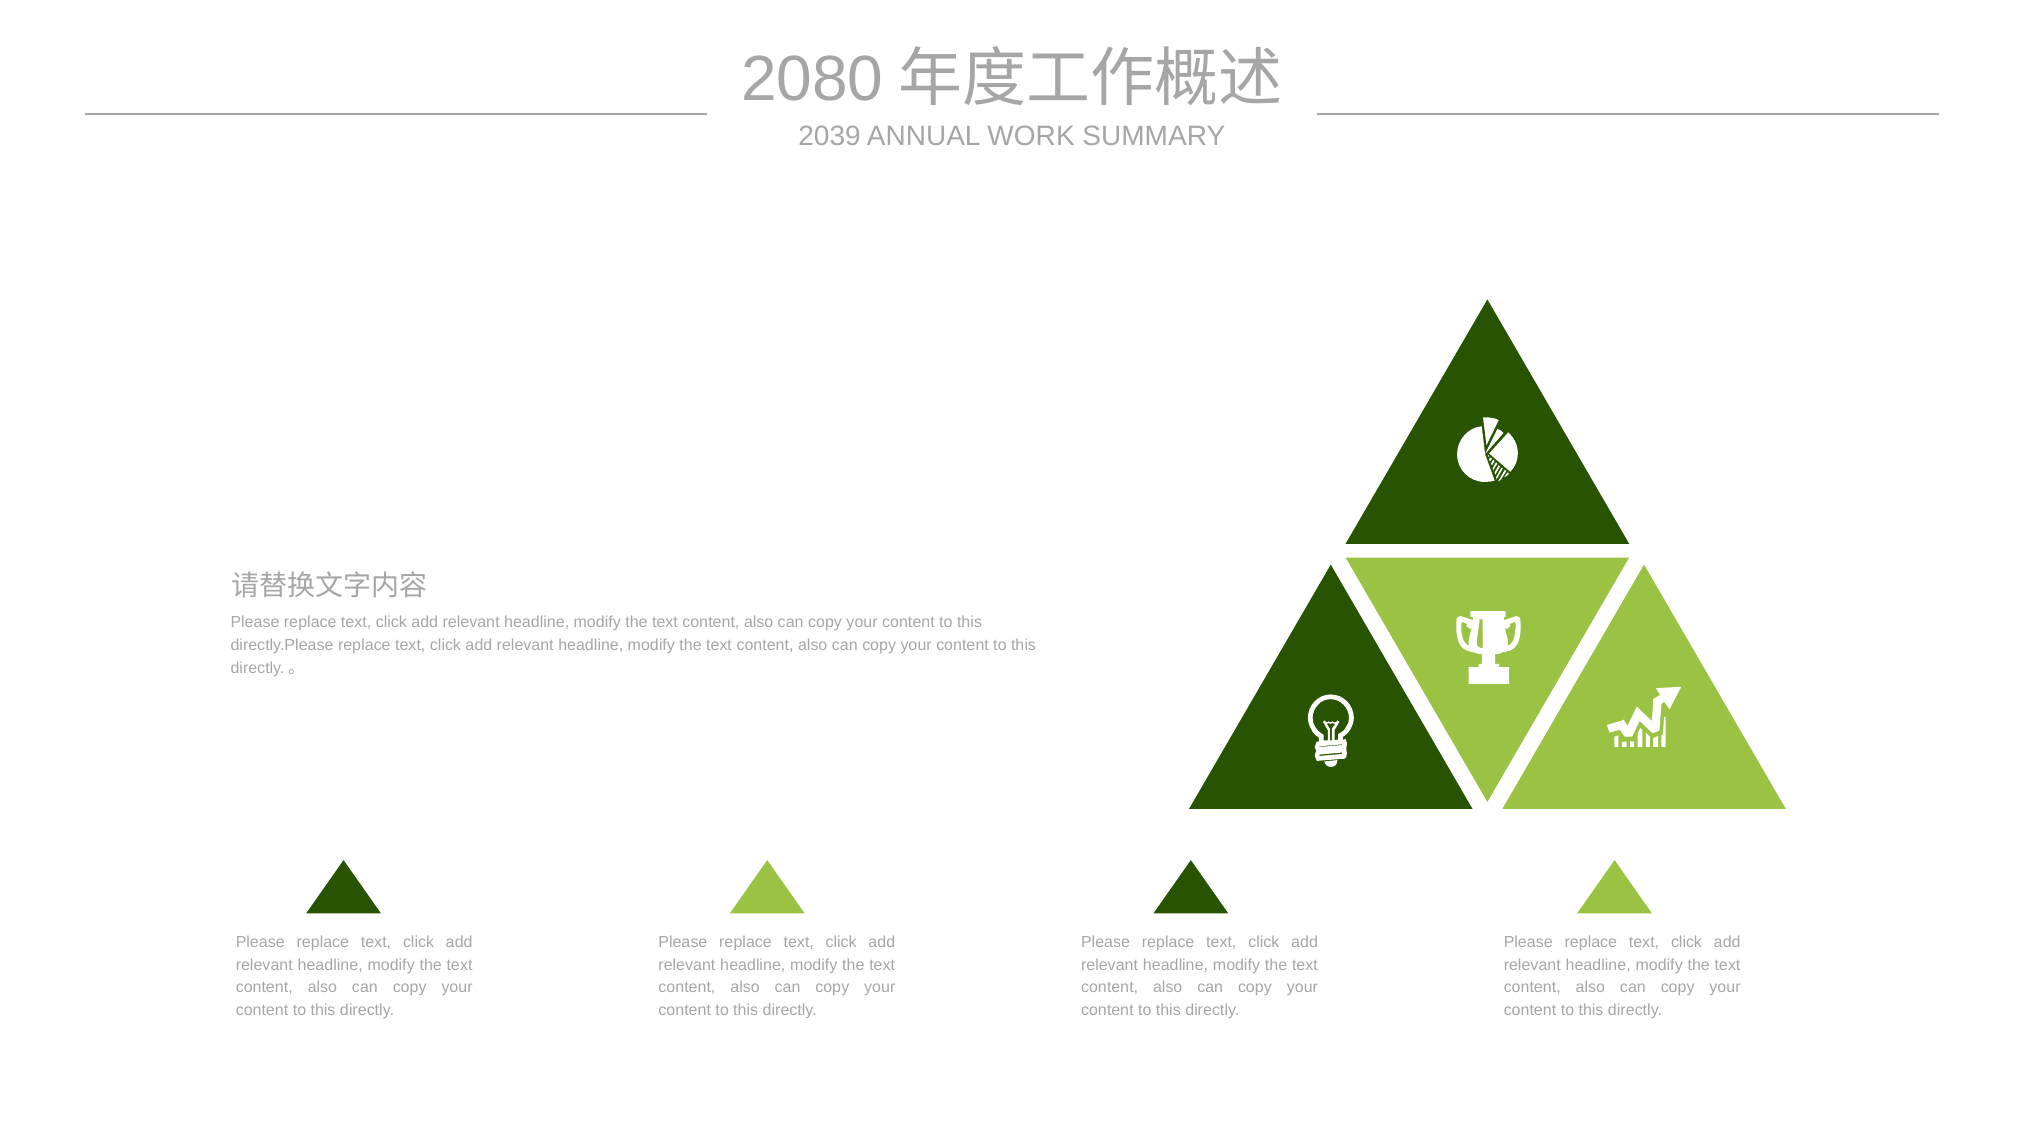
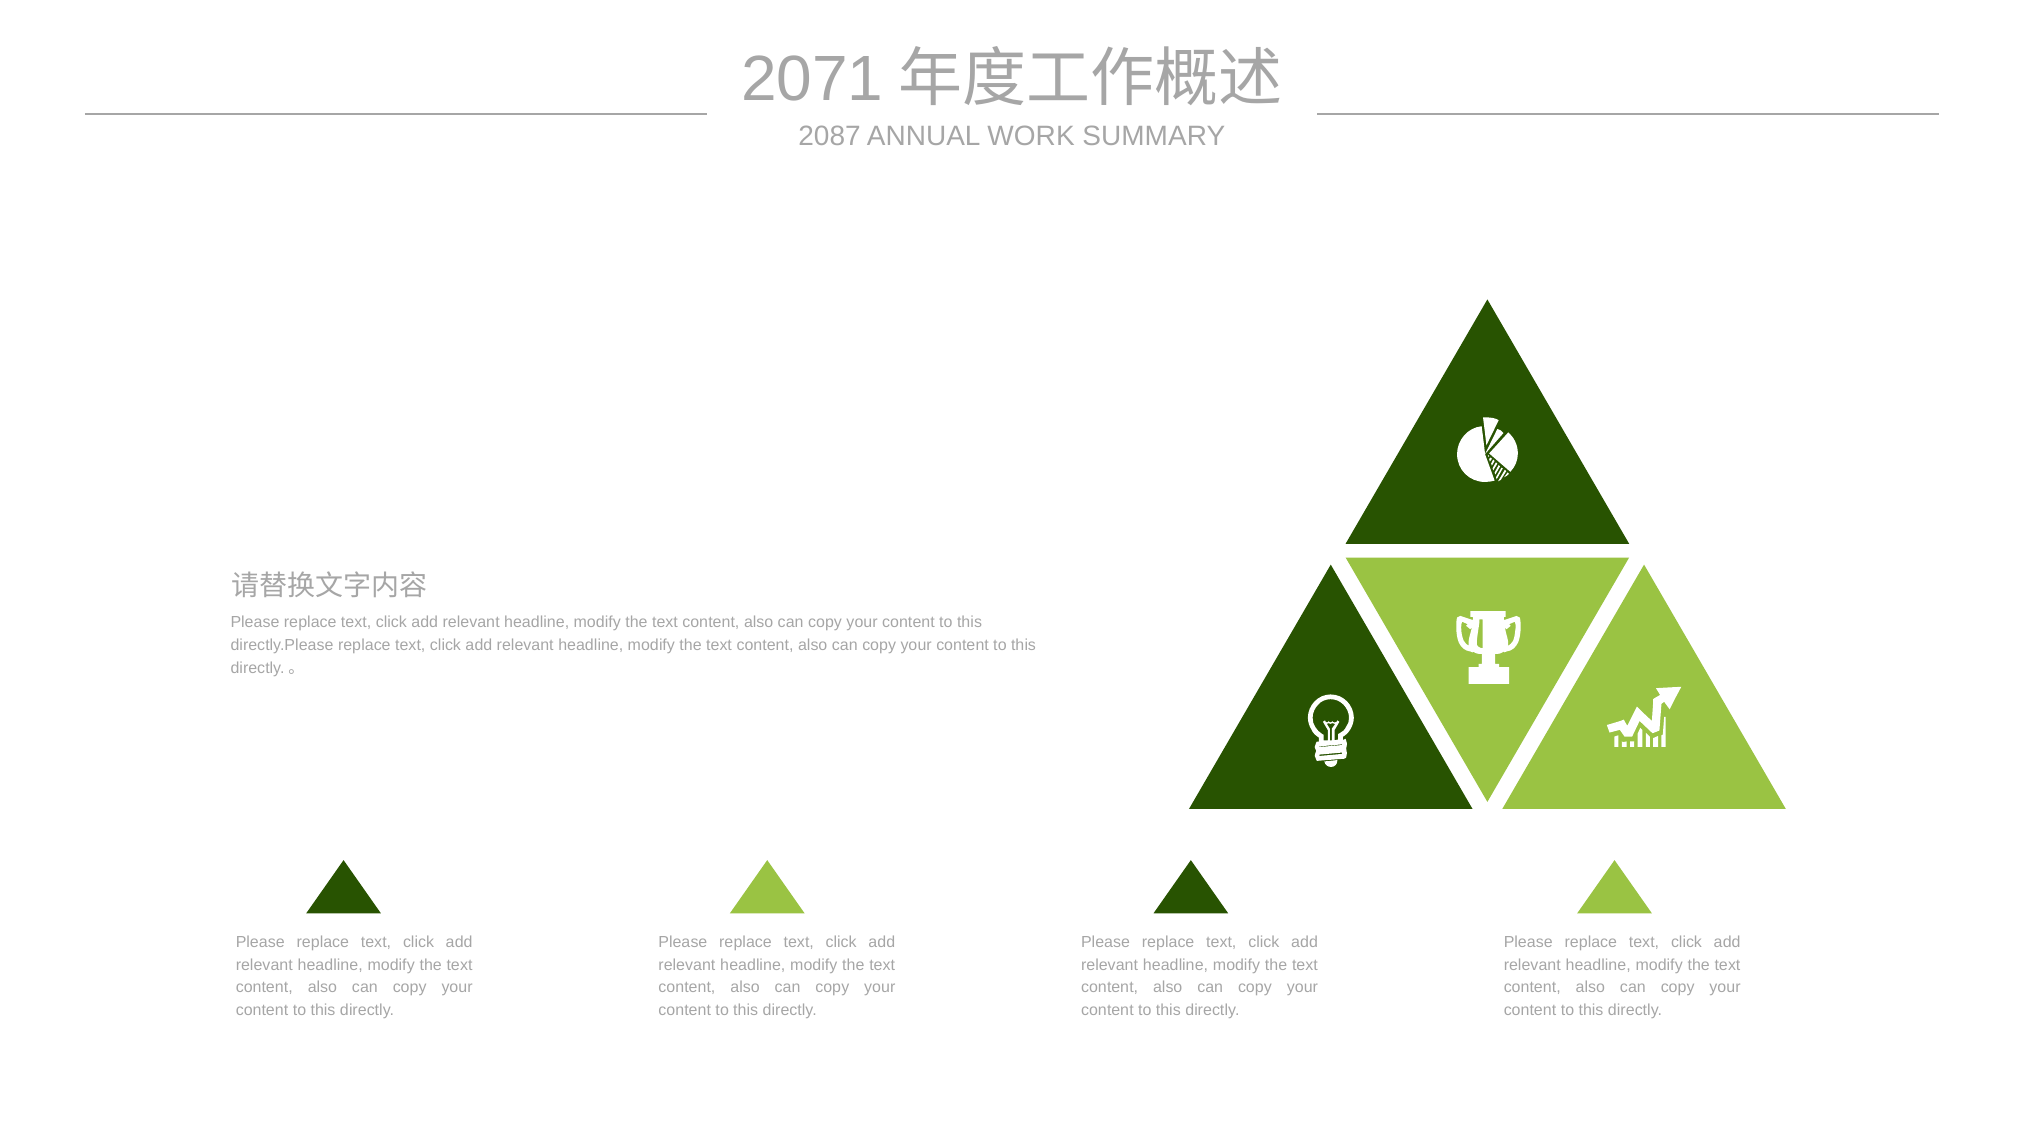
2080: 2080 -> 2071
2039: 2039 -> 2087
